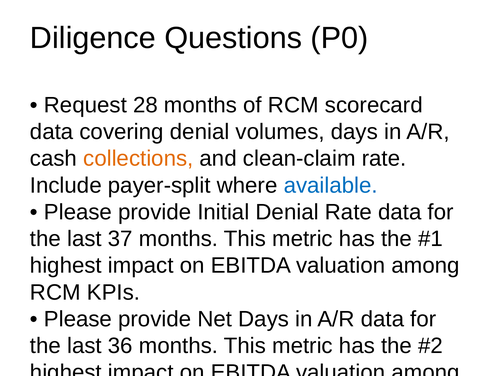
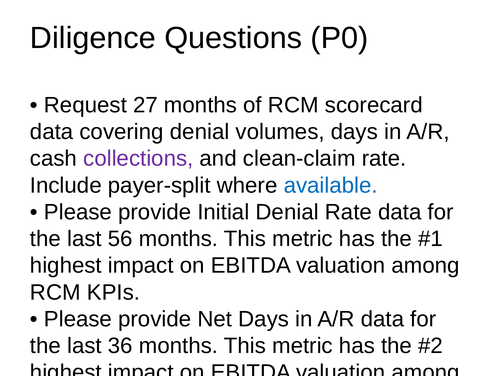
28: 28 -> 27
collections colour: orange -> purple
37: 37 -> 56
